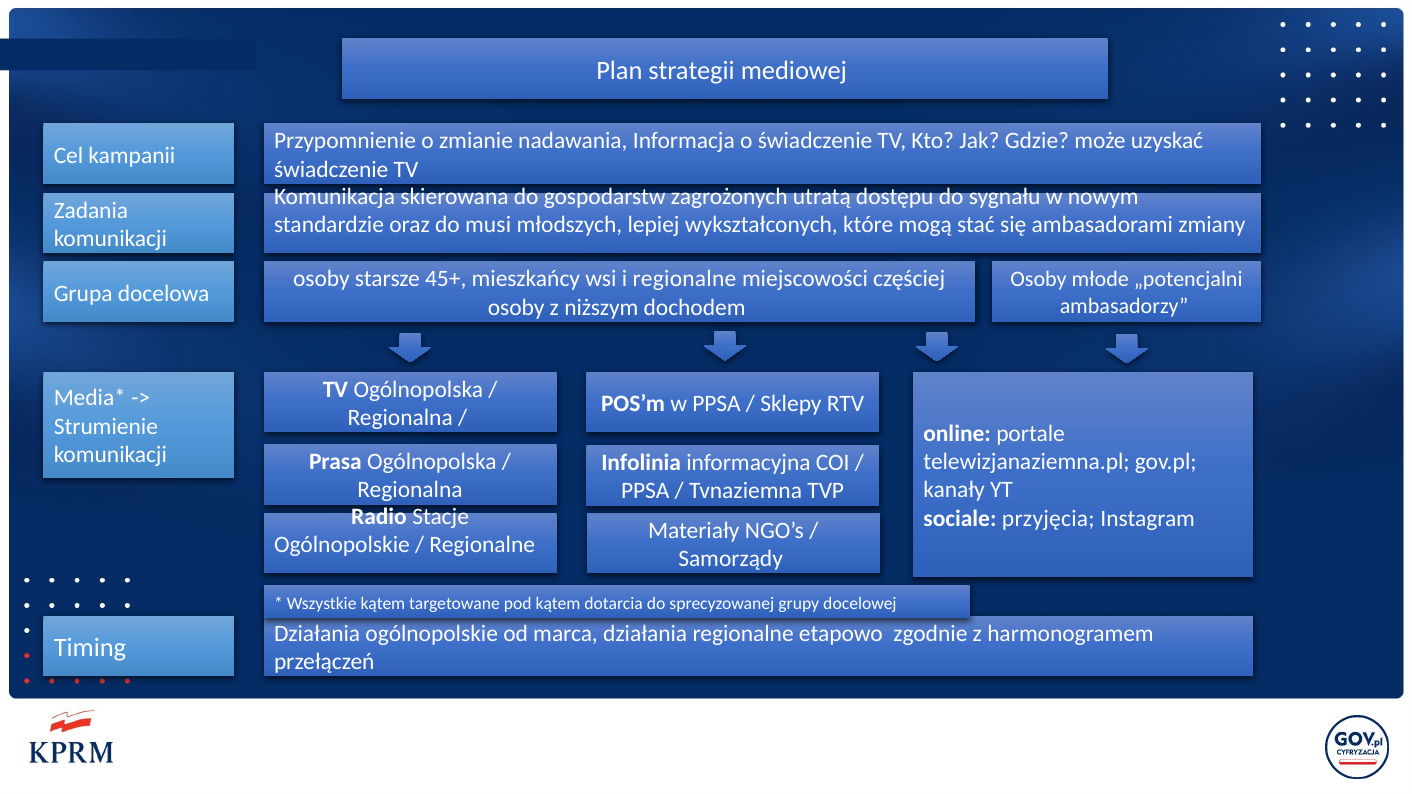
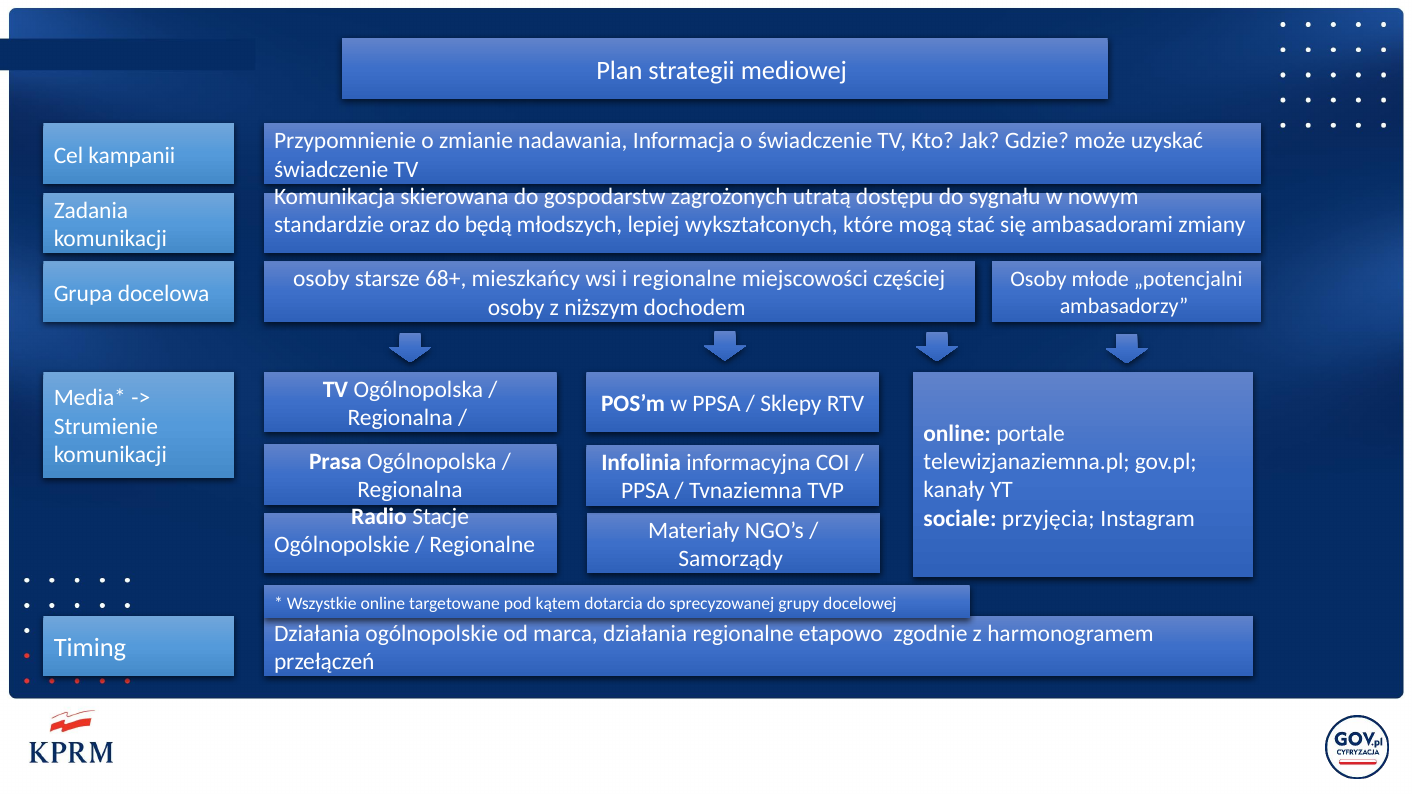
musi: musi -> będą
45+: 45+ -> 68+
Wszystkie kątem: kątem -> online
